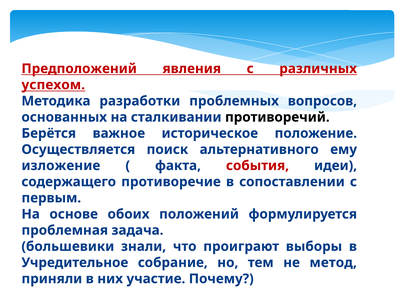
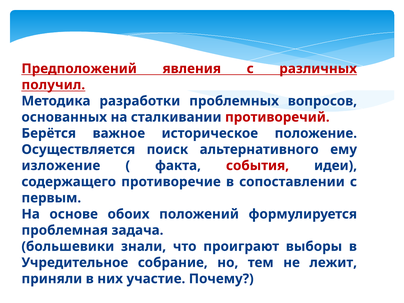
успехом: успехом -> получил
противоречий colour: black -> red
метод: метод -> лежит
